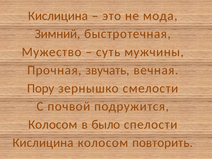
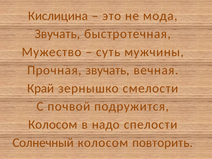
Зимний at (57, 34): Зимний -> Звучать
Пору: Пору -> Край
было: было -> надо
Кислицина at (43, 143): Кислицина -> Солнечный
